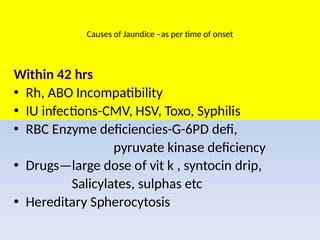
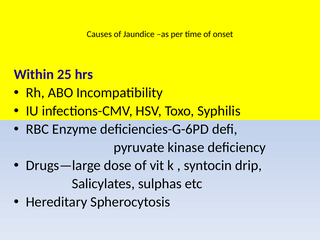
42: 42 -> 25
